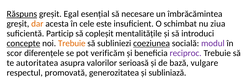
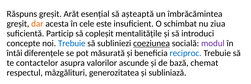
Răspuns underline: present -> none
Egal: Egal -> Arăt
necesare: necesare -> așteaptă
concepte underline: present -> none
Trebuie at (72, 43) colour: orange -> blue
scor: scor -> întâi
verificăm: verificăm -> măsurată
reciproc colour: purple -> blue
autoritatea: autoritatea -> contactelor
serioasă: serioasă -> ascunde
vulgare: vulgare -> chemat
promovată: promovată -> mâzgălituri
